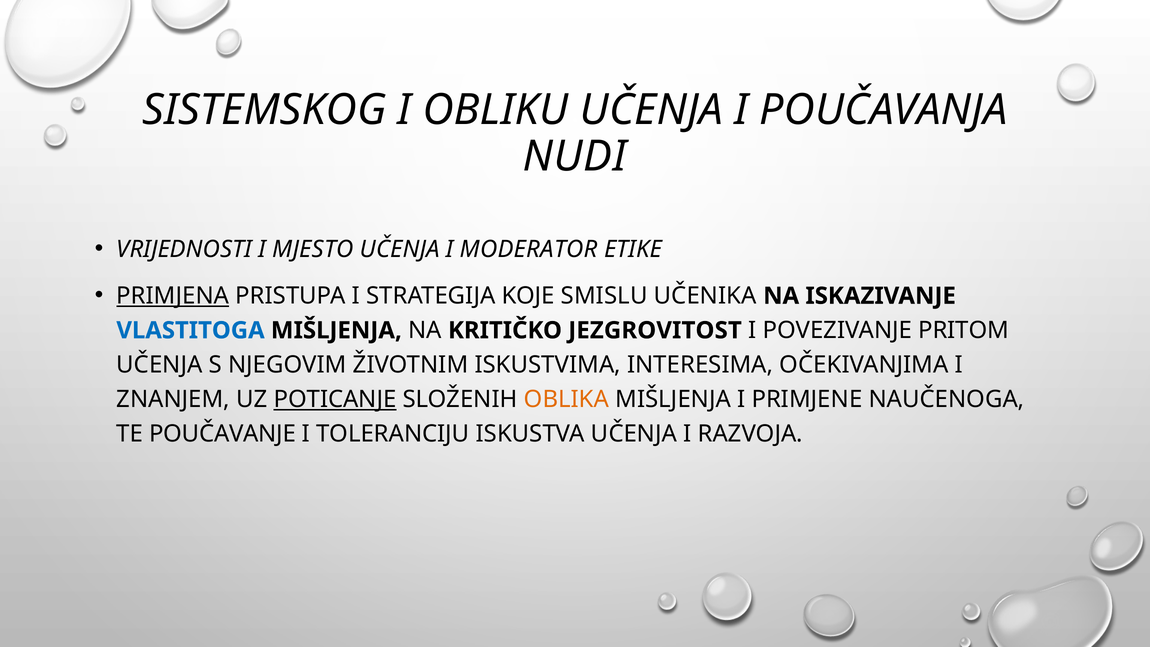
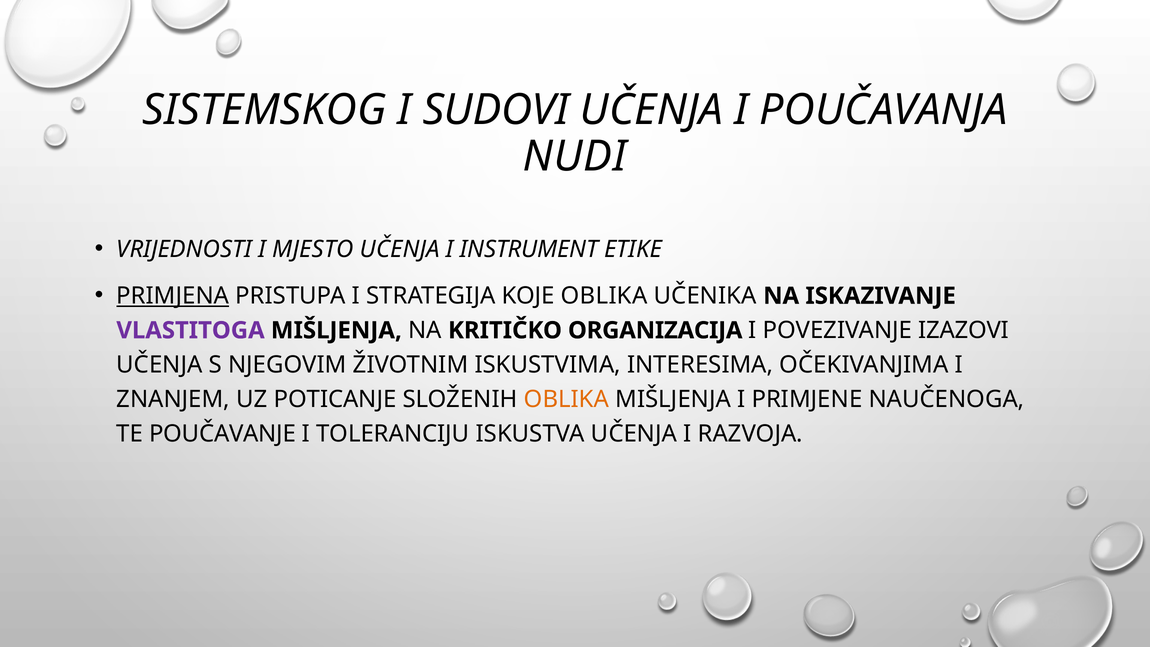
OBLIKU: OBLIKU -> SUDOVI
MODERATOR: MODERATOR -> INSTRUMENT
KOJE SMISLU: SMISLU -> OBLIKA
VLASTITOGA colour: blue -> purple
JEZGROVITOST: JEZGROVITOST -> ORGANIZACIJA
PRITOM: PRITOM -> IZAZOVI
POTICANJE underline: present -> none
